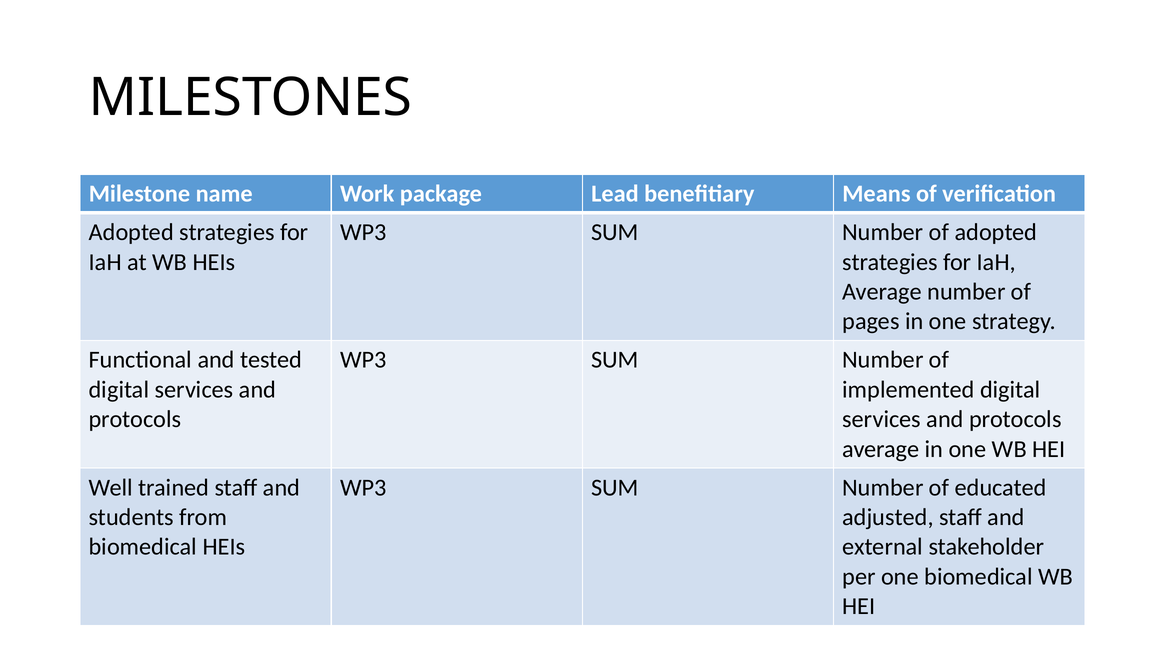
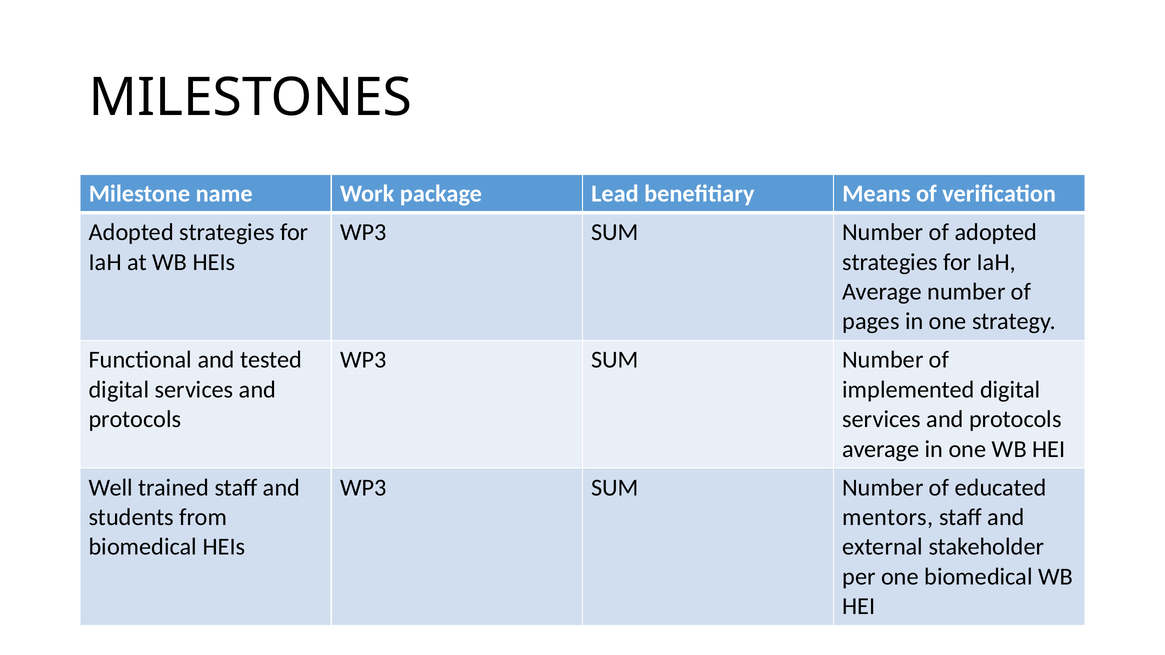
adjusted: adjusted -> mentors
